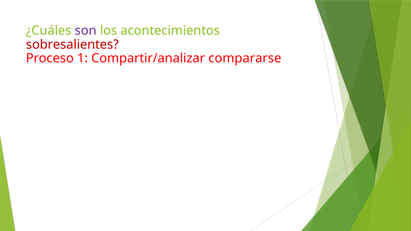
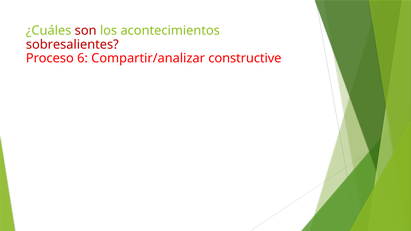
son colour: purple -> red
1: 1 -> 6
compararse: compararse -> constructive
